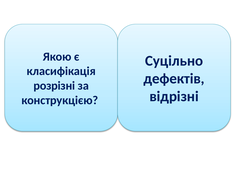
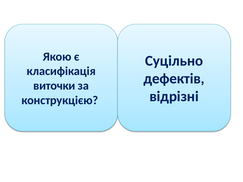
розрізні: розрізні -> виточки
